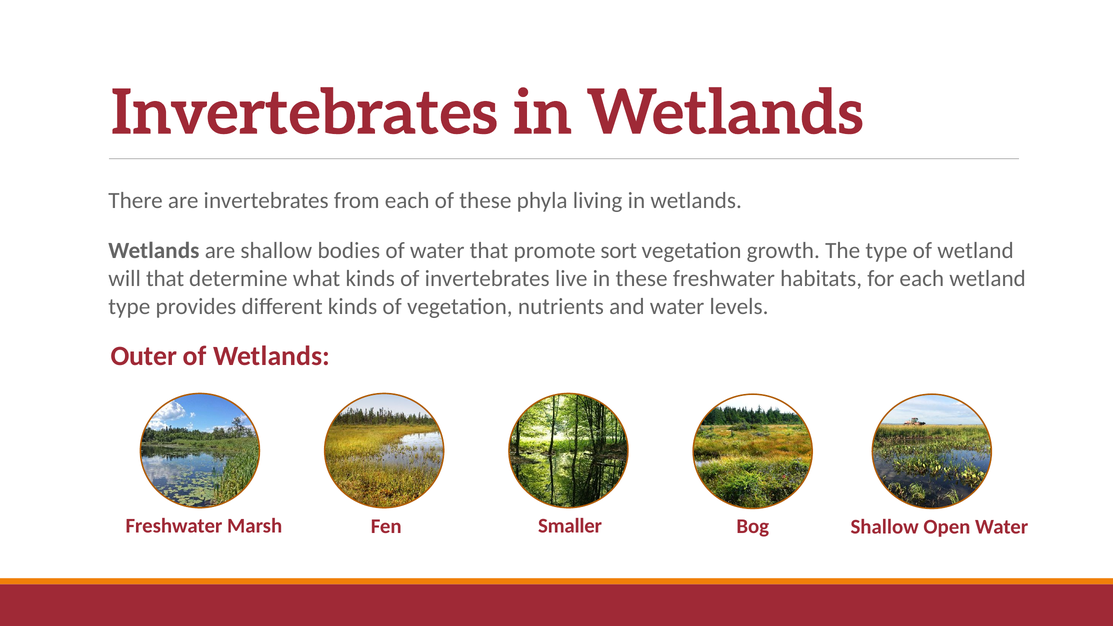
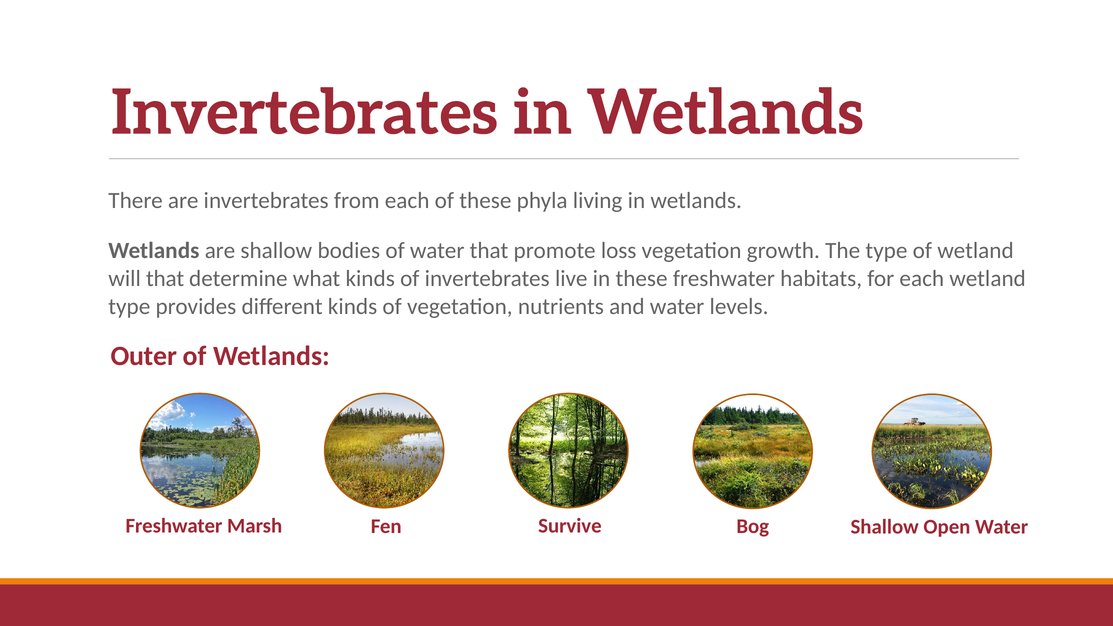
sort: sort -> loss
Smaller: Smaller -> Survive
